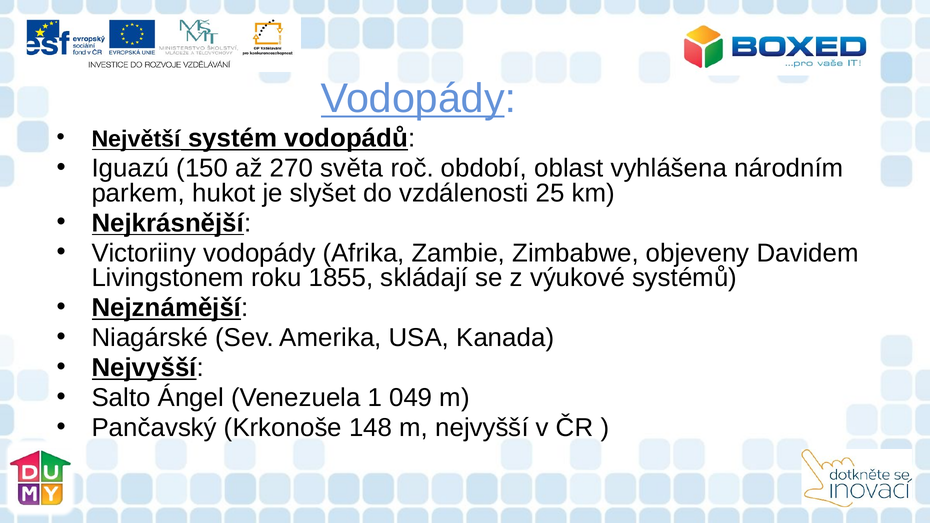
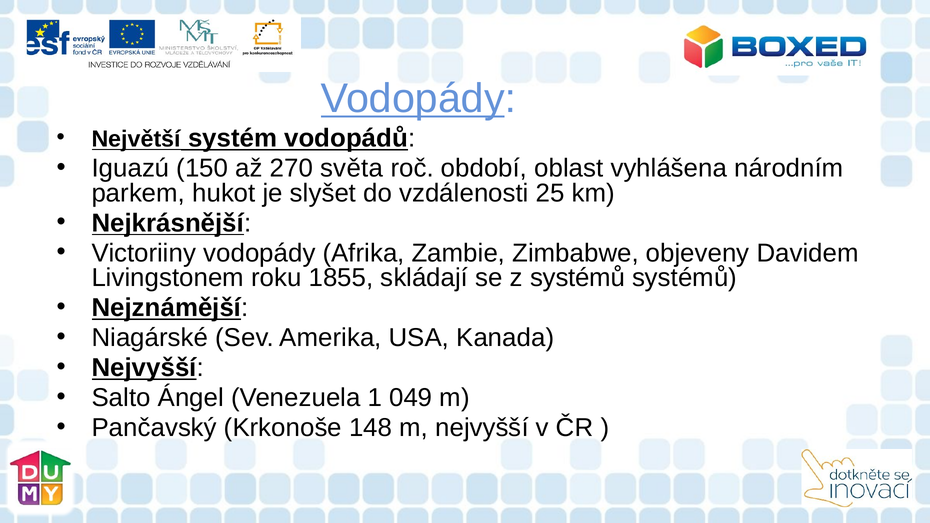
z výukové: výukové -> systémů
